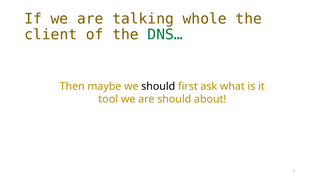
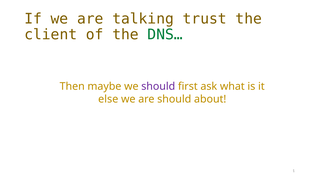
whole: whole -> trust
should at (158, 87) colour: black -> purple
tool: tool -> else
